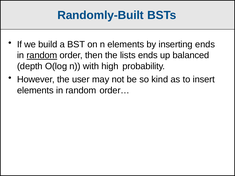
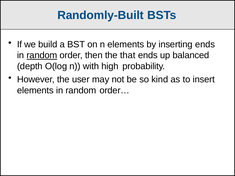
lists: lists -> that
